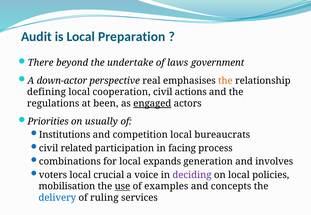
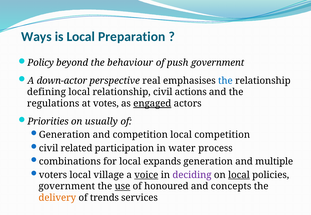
Audit: Audit -> Ways
There: There -> Policy
undertake: undertake -> behaviour
laws: laws -> push
the at (225, 81) colour: orange -> blue
local cooperation: cooperation -> relationship
been: been -> votes
Institutions at (65, 135): Institutions -> Generation
local bureaucrats: bureaucrats -> competition
facing: facing -> water
involves: involves -> multiple
crucial: crucial -> village
voice underline: none -> present
local at (239, 175) underline: none -> present
mobilisation at (67, 187): mobilisation -> government
examples: examples -> honoured
delivery colour: blue -> orange
ruling: ruling -> trends
